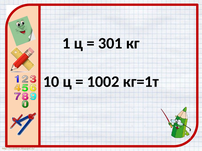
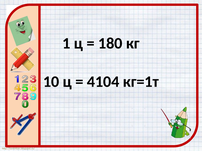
301: 301 -> 180
1002: 1002 -> 4104
